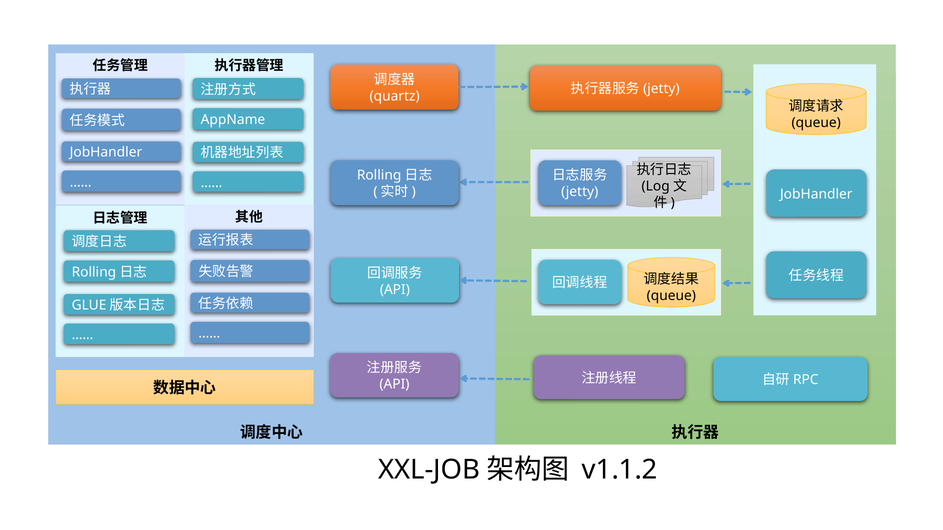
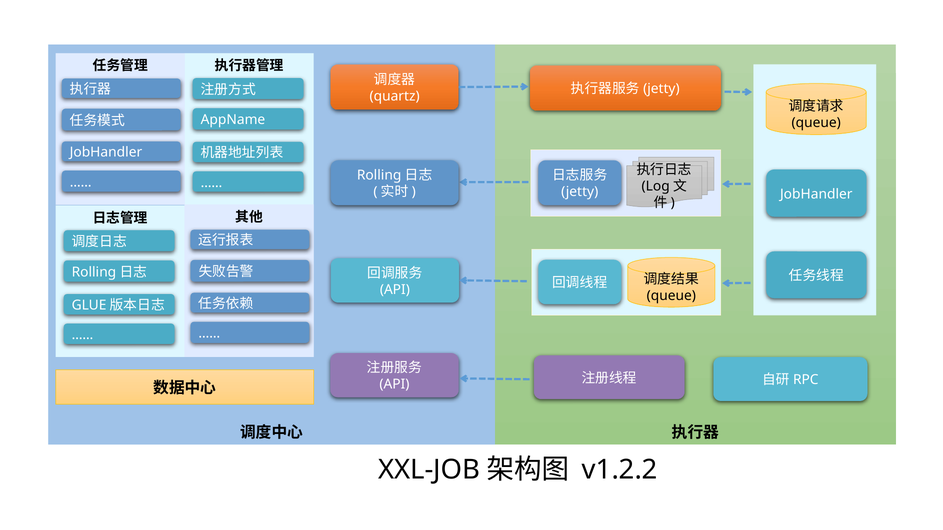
v1.1.2: v1.1.2 -> v1.2.2
